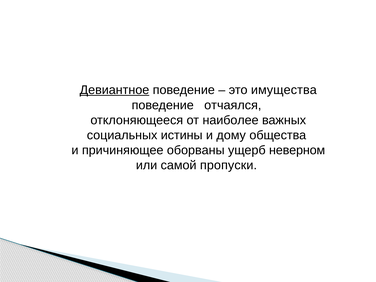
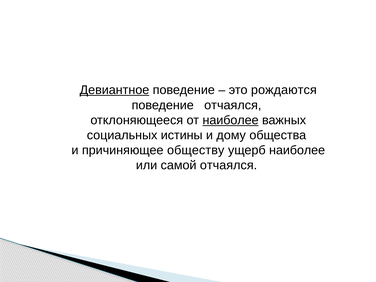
имущества: имущества -> рождаются
наиболее at (231, 120) underline: none -> present
оборваны: оборваны -> обществу
ущерб неверном: неверном -> наиболее
самой пропуски: пропуски -> отчаялся
